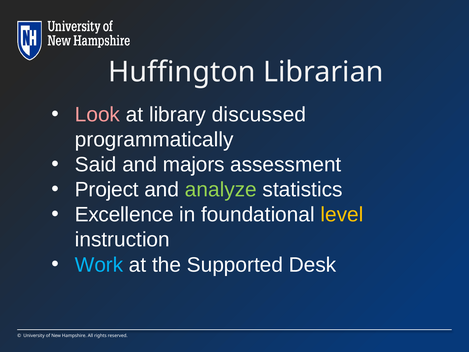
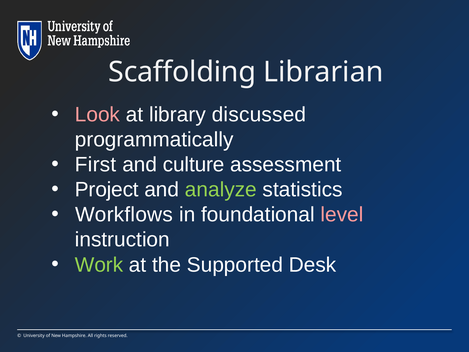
Huffington: Huffington -> Scaffolding
Said: Said -> First
majors: majors -> culture
Excellence: Excellence -> Workflows
level colour: yellow -> pink
Work colour: light blue -> light green
